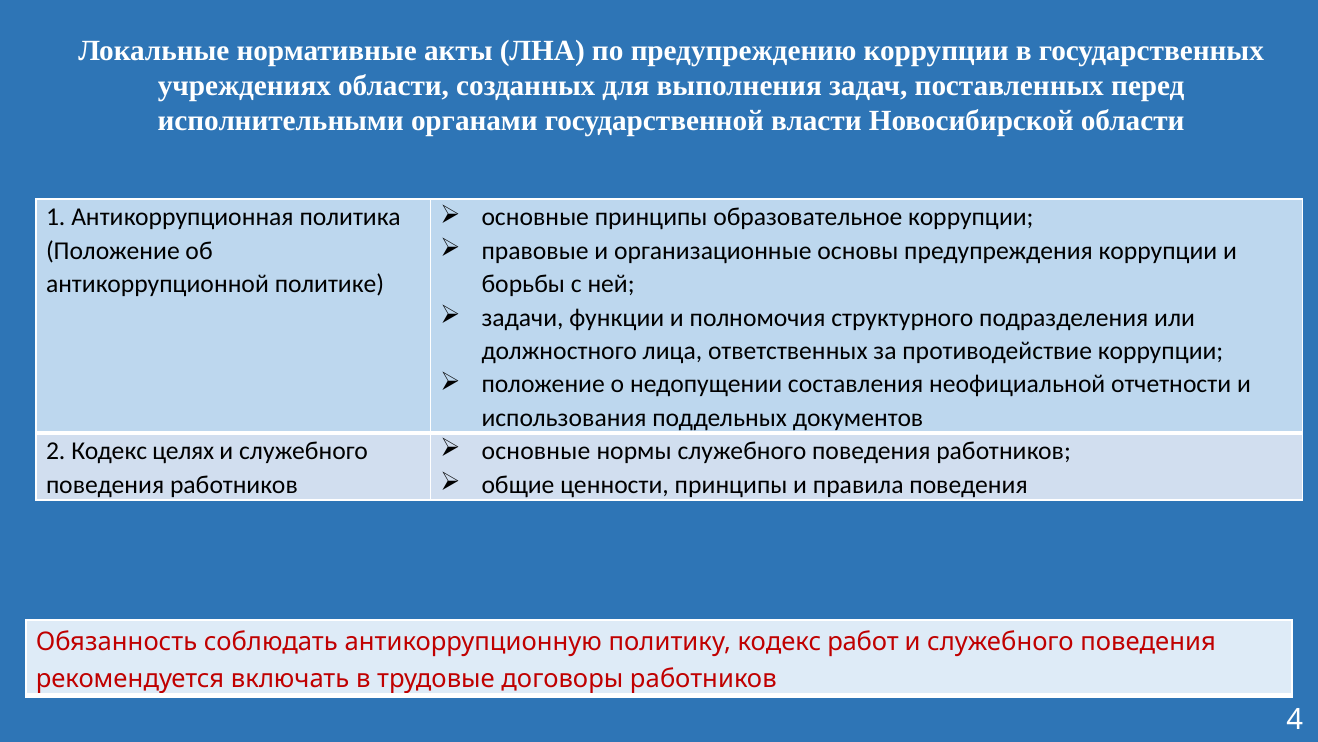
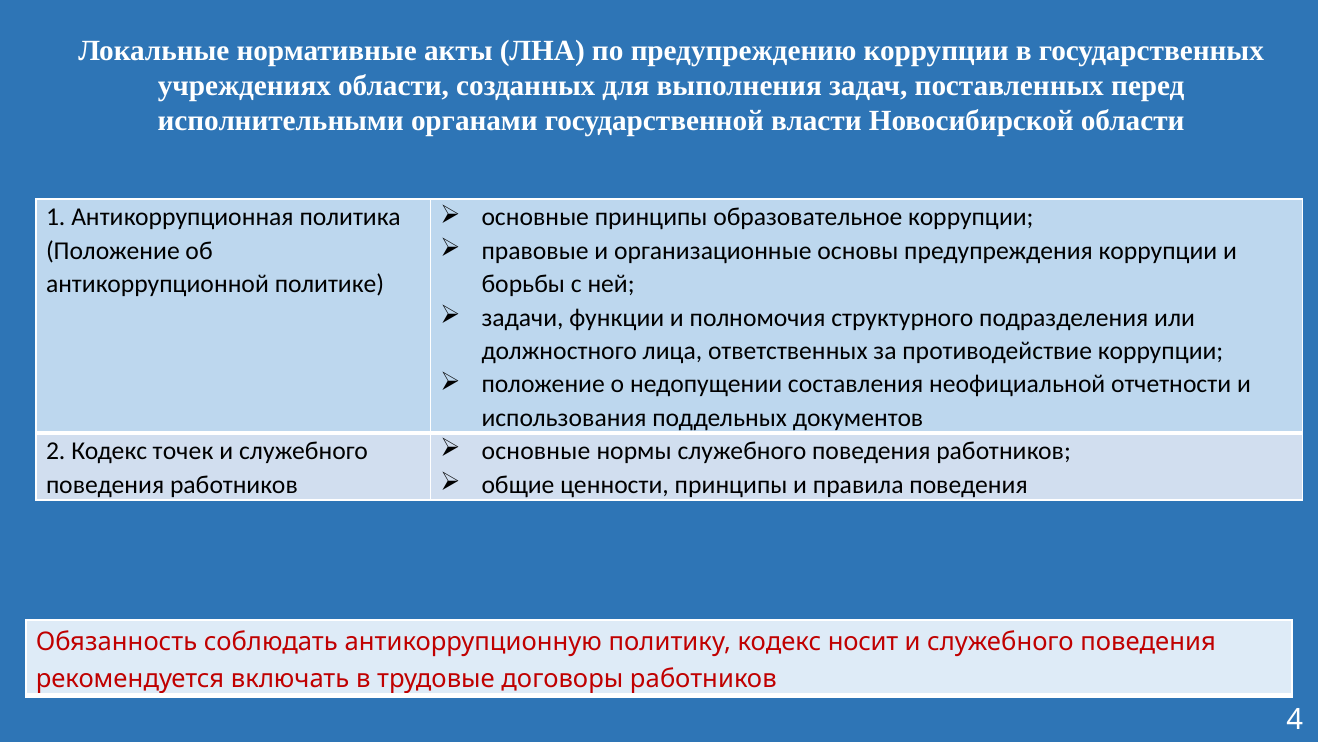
целях: целях -> точек
работ: работ -> носит
